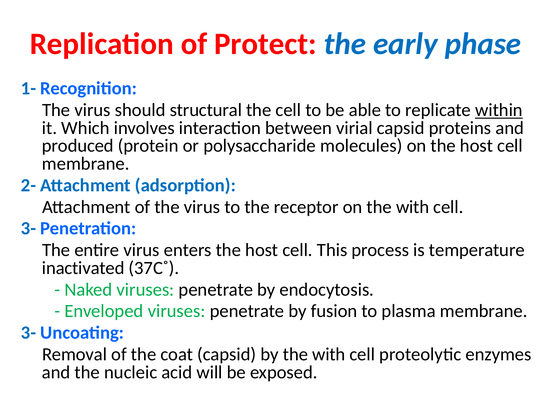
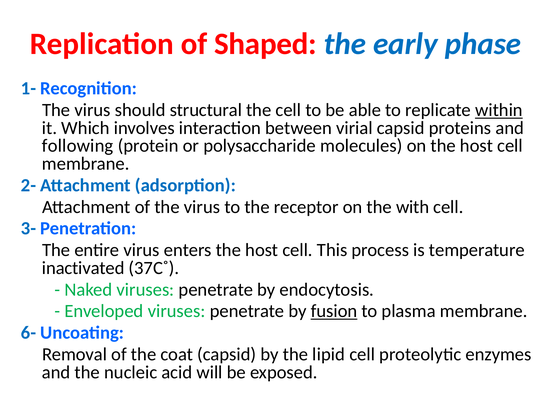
Protect: Protect -> Shaped
produced: produced -> following
fusion underline: none -> present
3- at (29, 333): 3- -> 6-
by the with: with -> lipid
